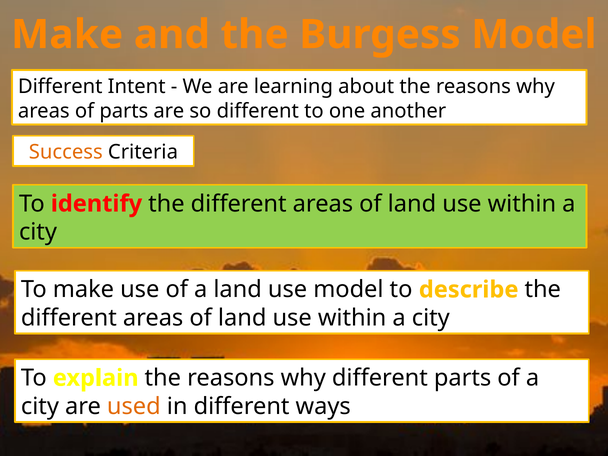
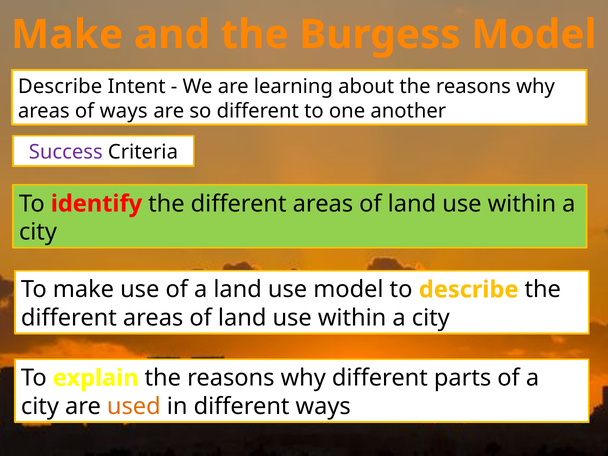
Different at (60, 86): Different -> Describe
of parts: parts -> ways
Success colour: orange -> purple
